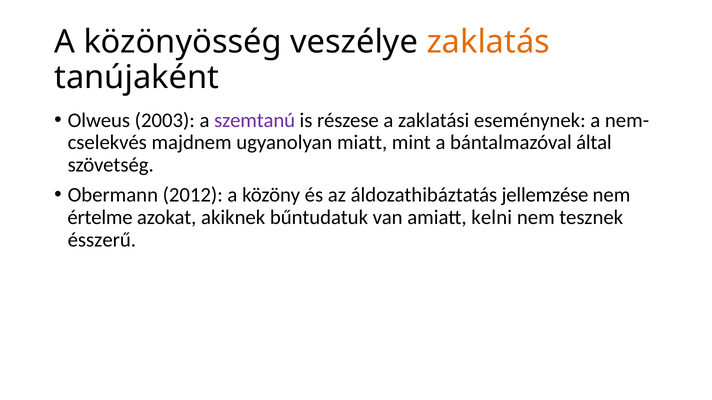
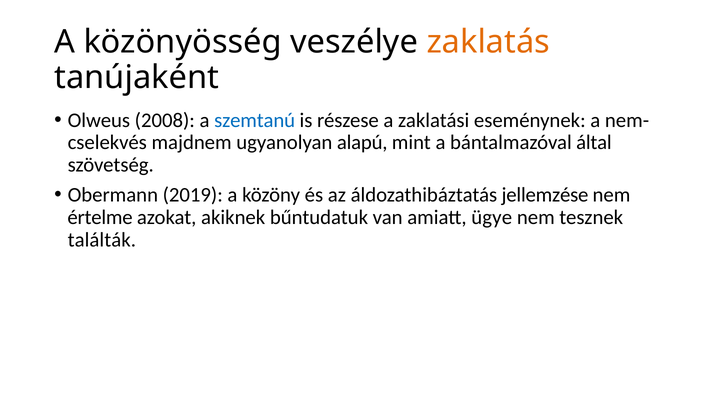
2003: 2003 -> 2008
szemtanú colour: purple -> blue
miatt: miatt -> alapú
2012: 2012 -> 2019
kelni: kelni -> ügye
ésszerű: ésszerű -> találták
